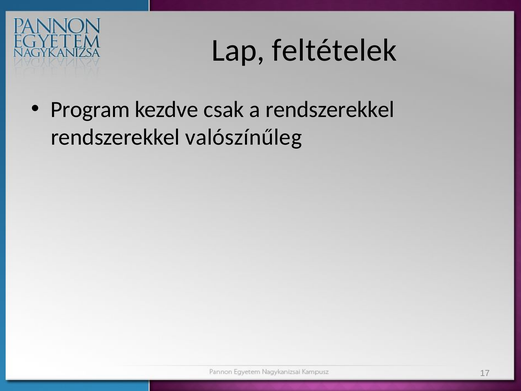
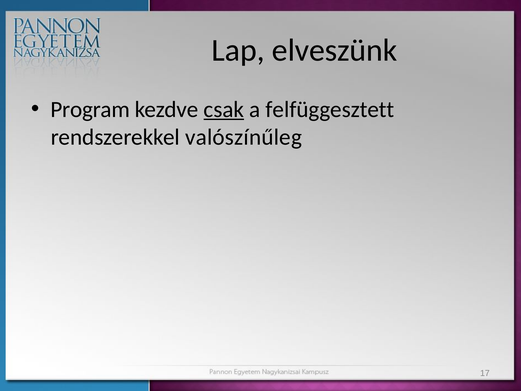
feltételek: feltételek -> elveszünk
csak underline: none -> present
a rendszerekkel: rendszerekkel -> felfüggesztett
